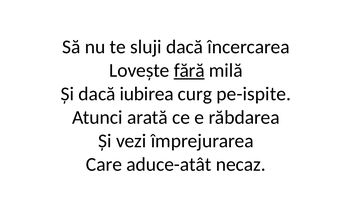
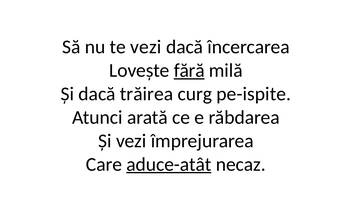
te sluji: sluji -> vezi
iubirea: iubirea -> trăirea
aduce-atât underline: none -> present
